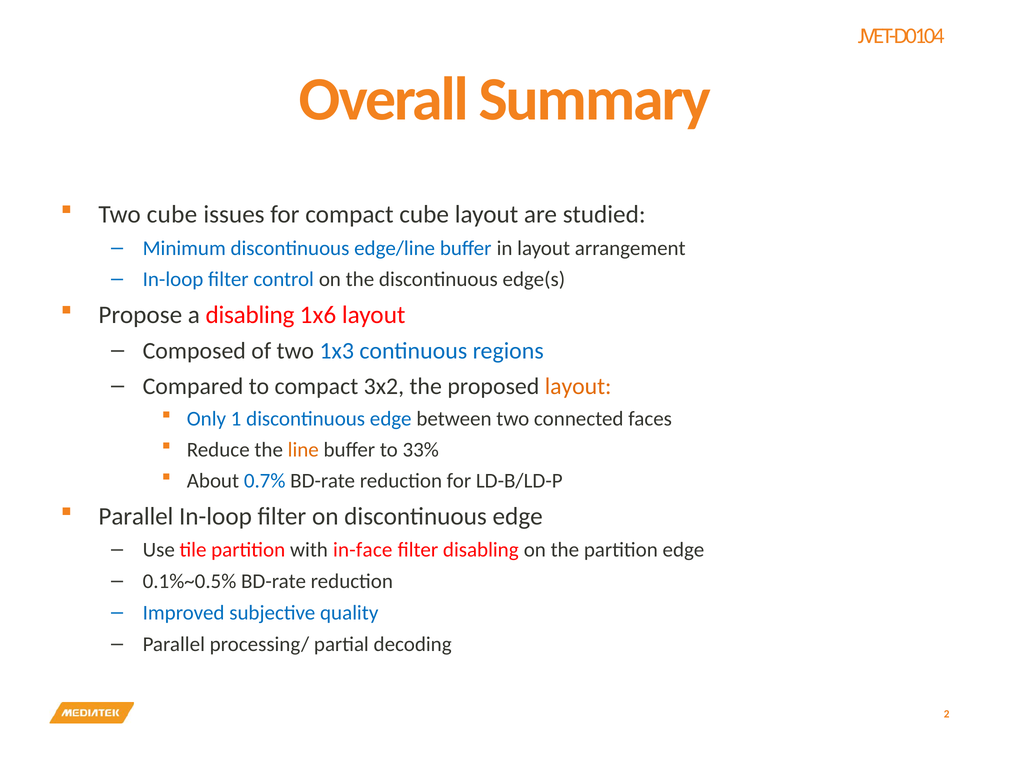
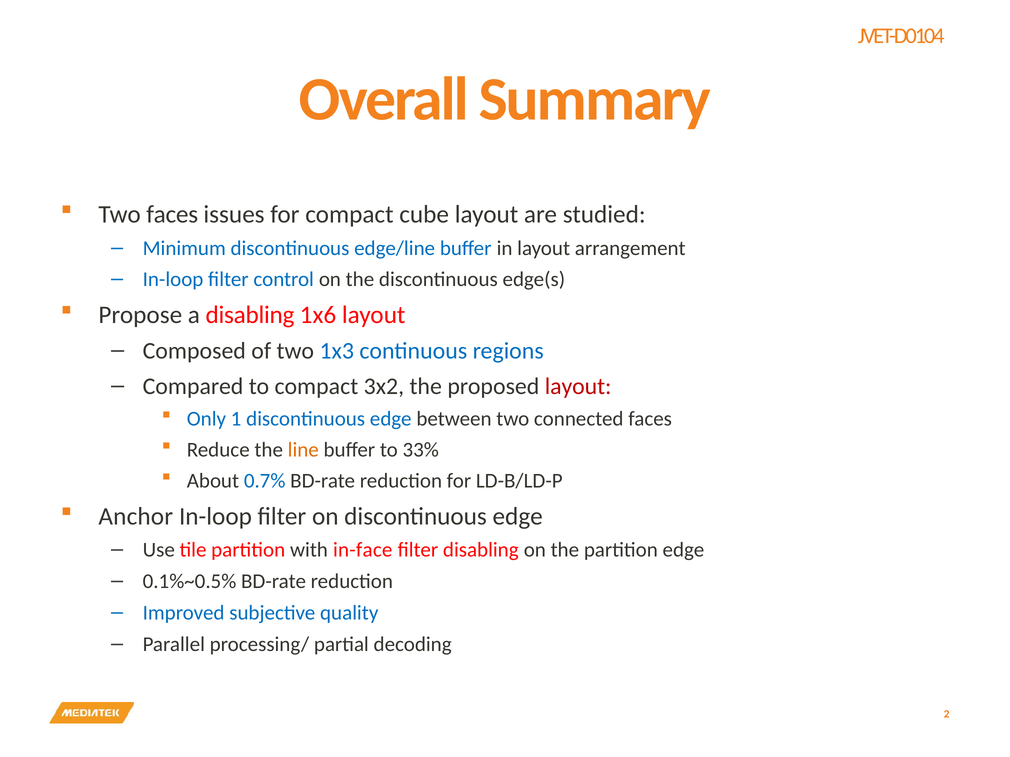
Two cube: cube -> faces
layout at (578, 386) colour: orange -> red
Parallel at (136, 517): Parallel -> Anchor
